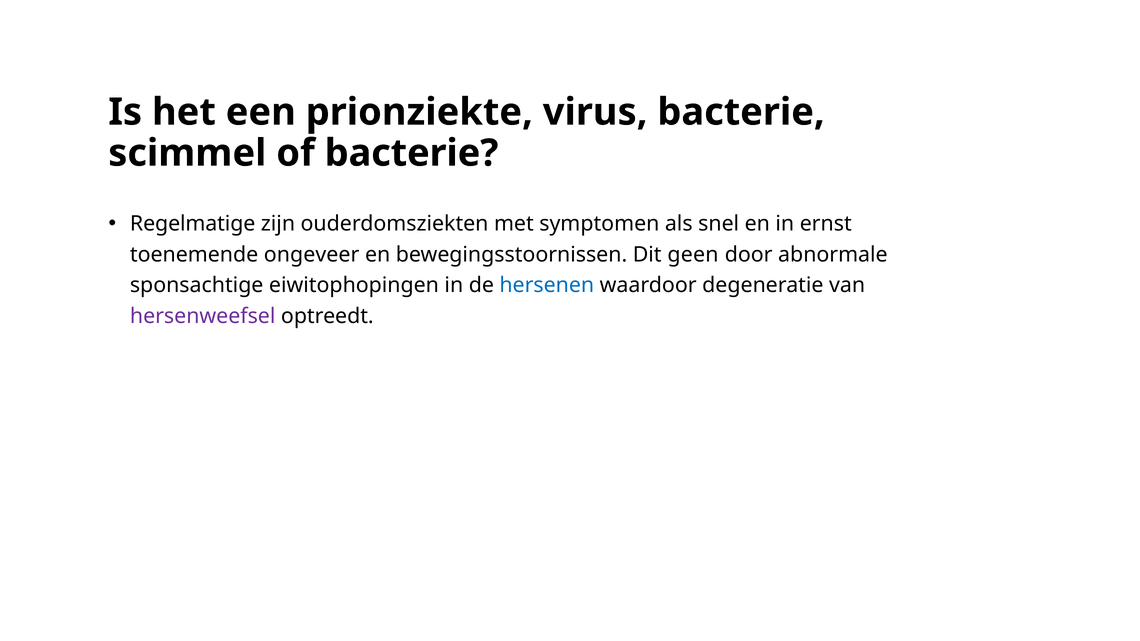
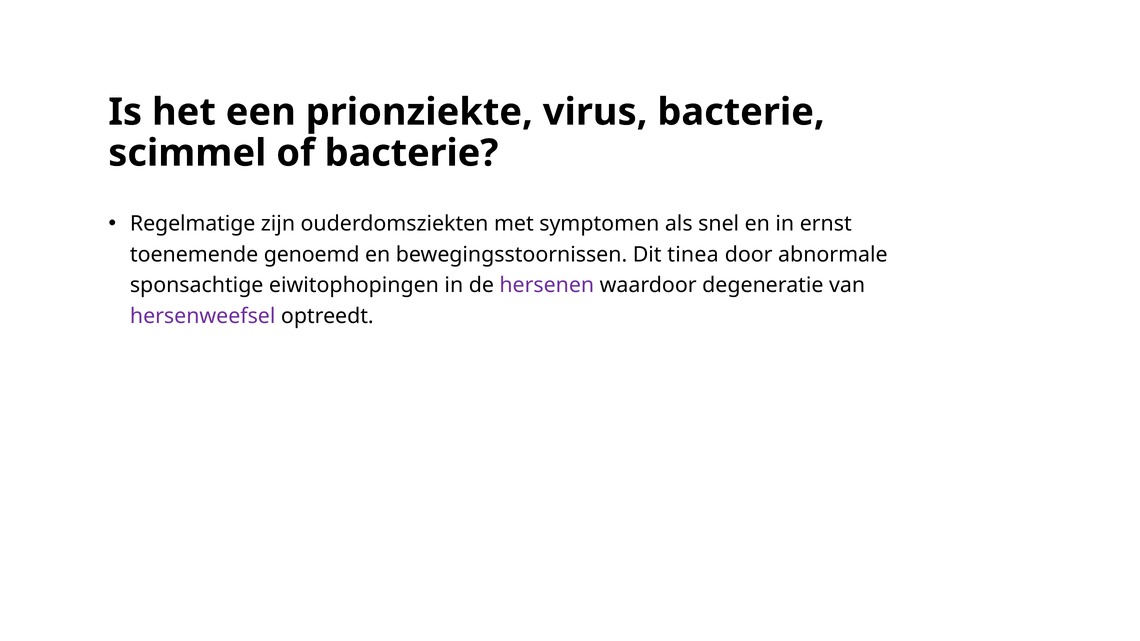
ongeveer: ongeveer -> genoemd
geen: geen -> tinea
hersenen colour: blue -> purple
